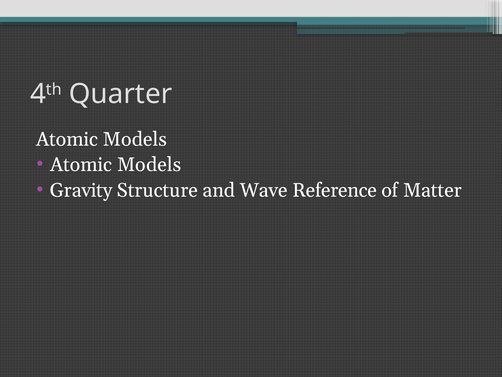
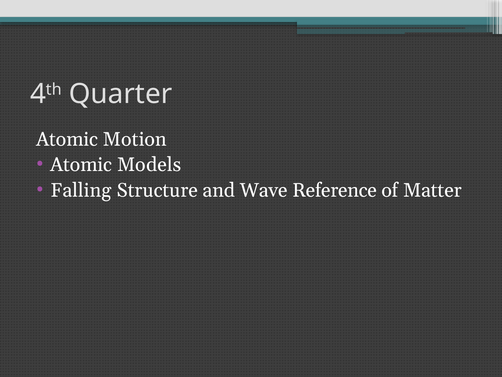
Models at (135, 139): Models -> Motion
Gravity: Gravity -> Falling
